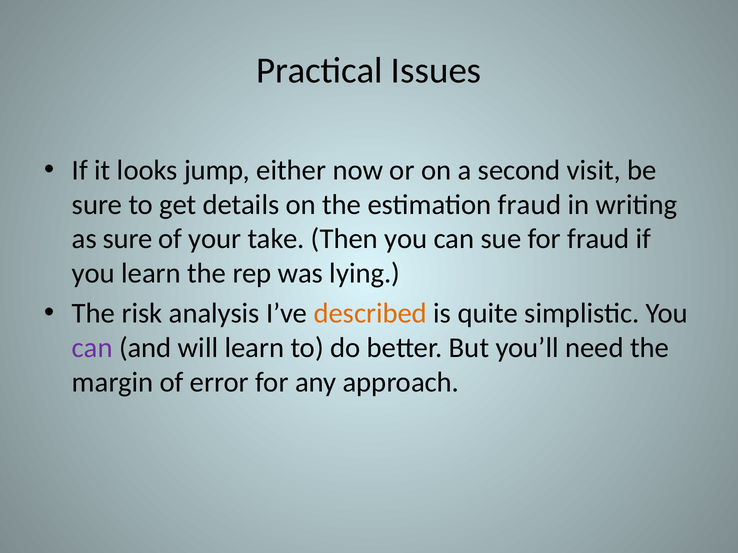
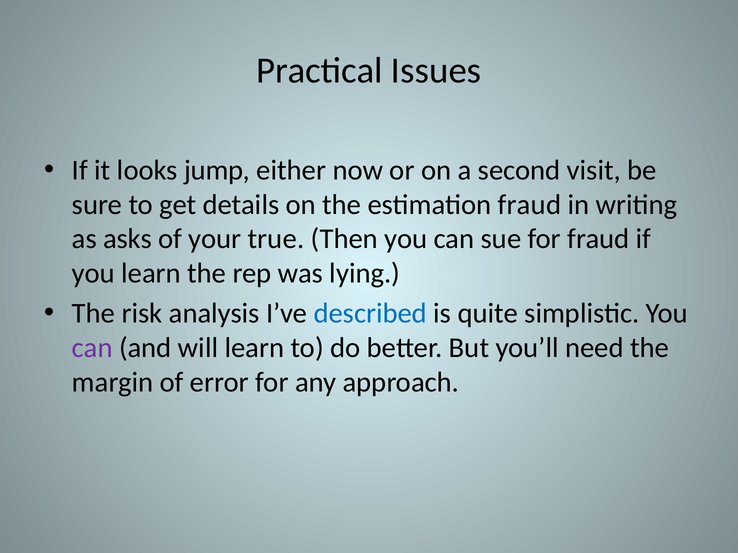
as sure: sure -> asks
take: take -> true
described colour: orange -> blue
